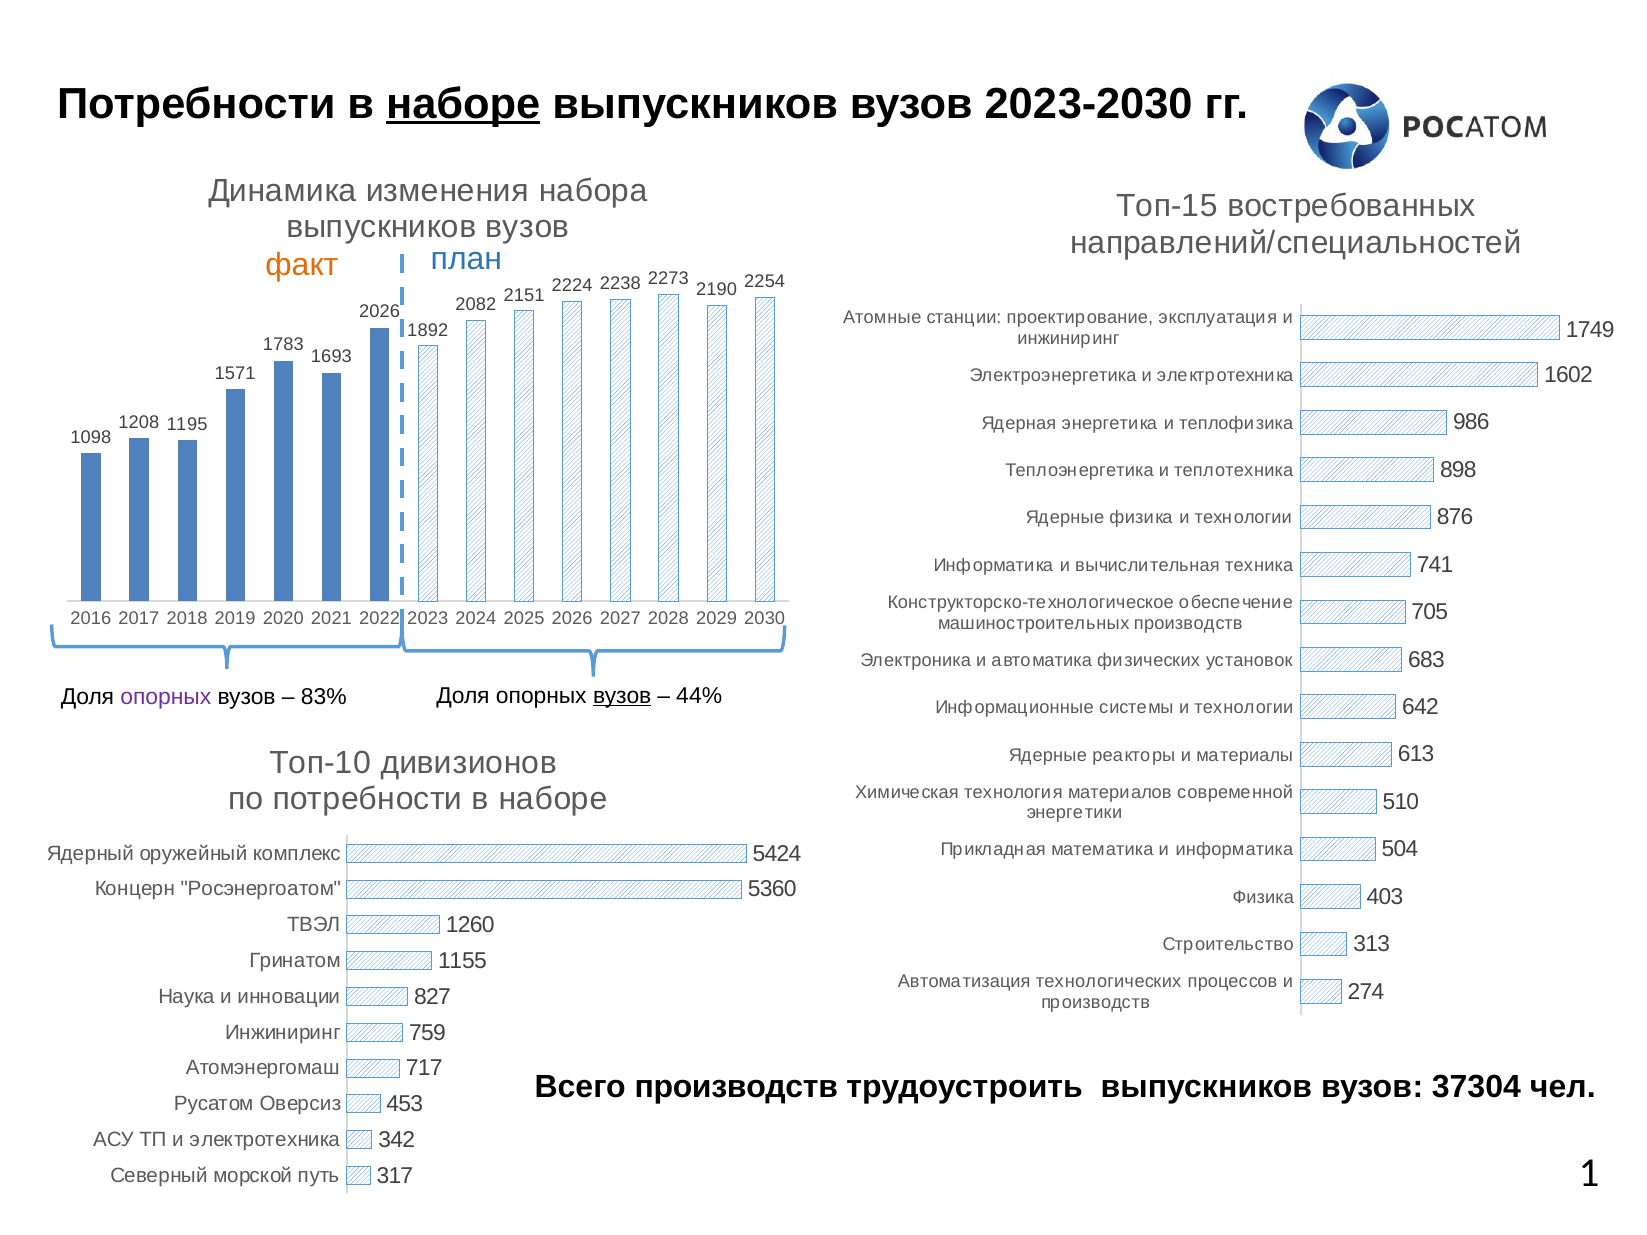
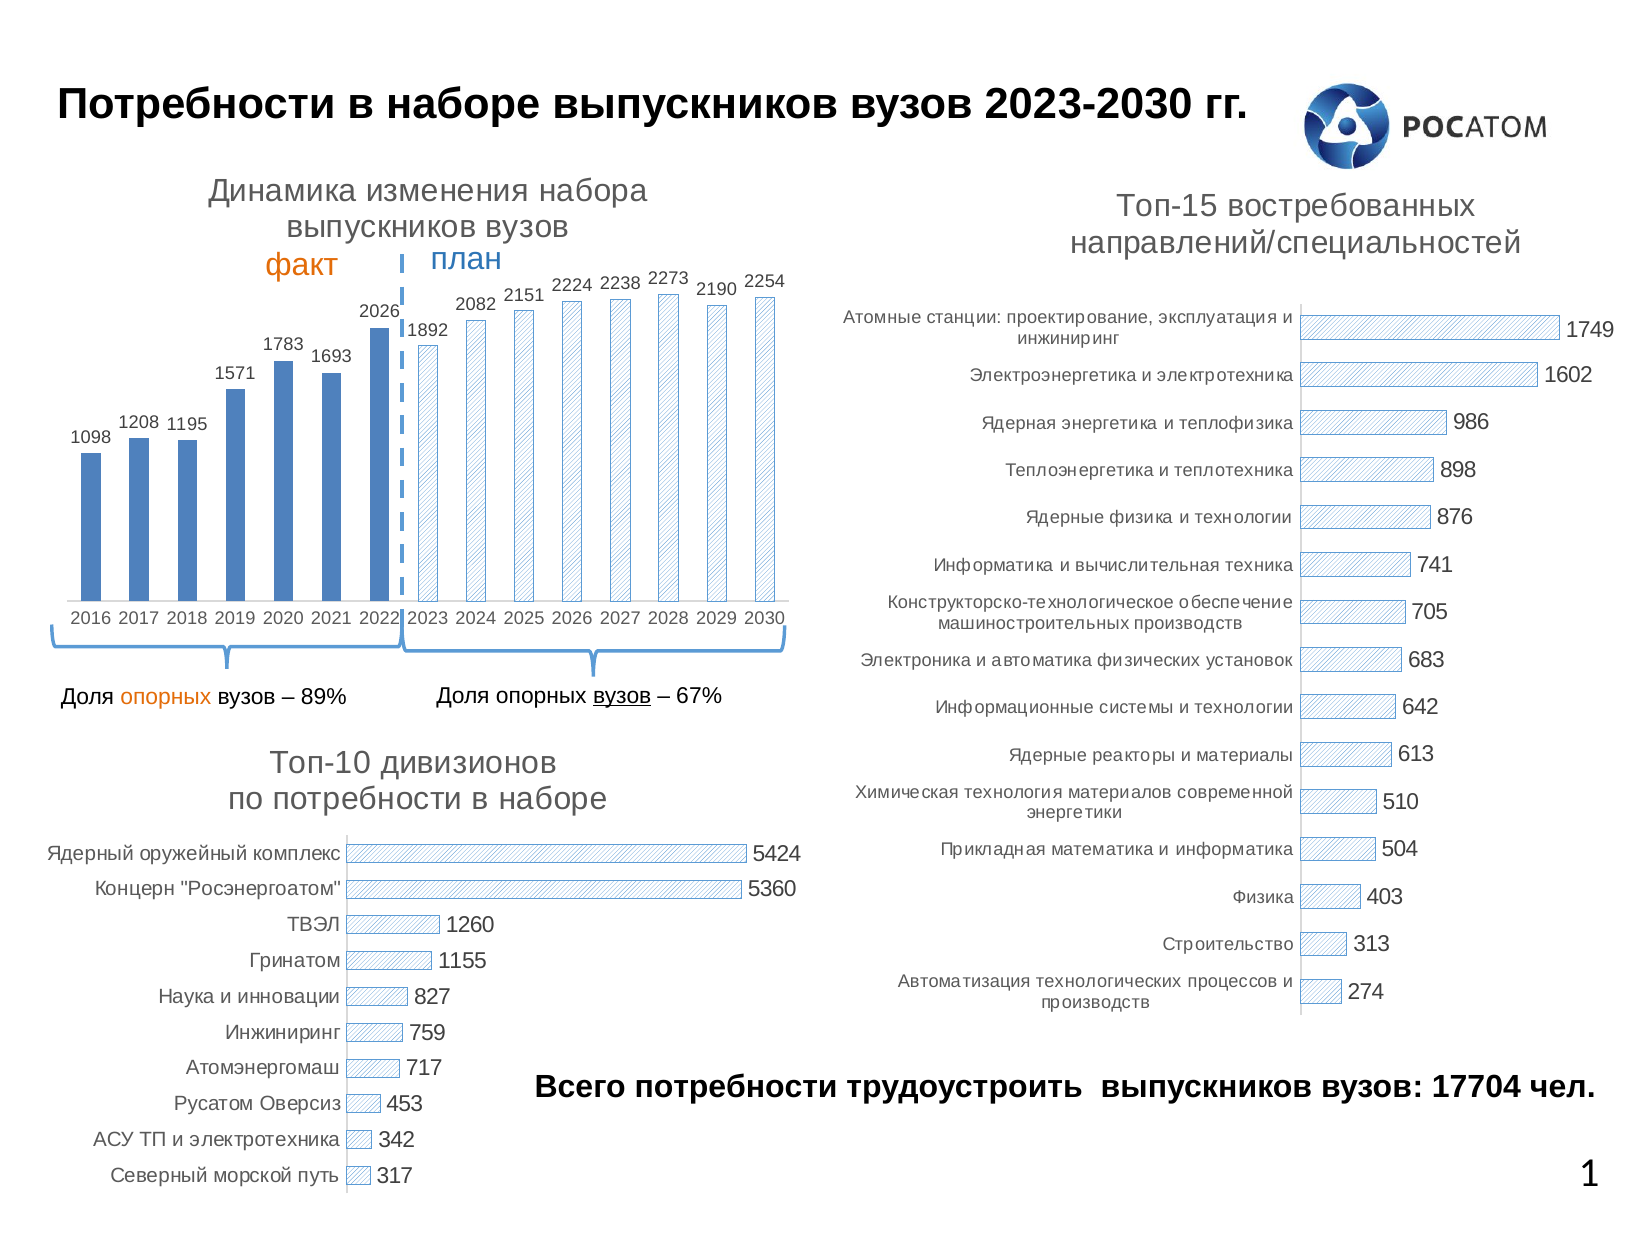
наборе at (463, 104) underline: present -> none
опорных at (166, 697) colour: purple -> orange
83%: 83% -> 89%
44%: 44% -> 67%
Всего производств: производств -> потребности
37304: 37304 -> 17704
